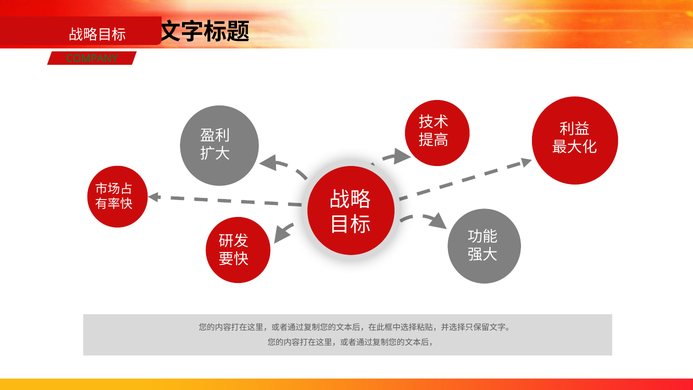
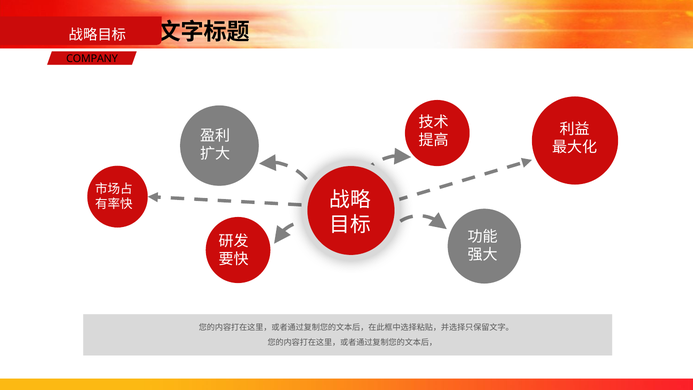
COMPANY colour: green -> black
